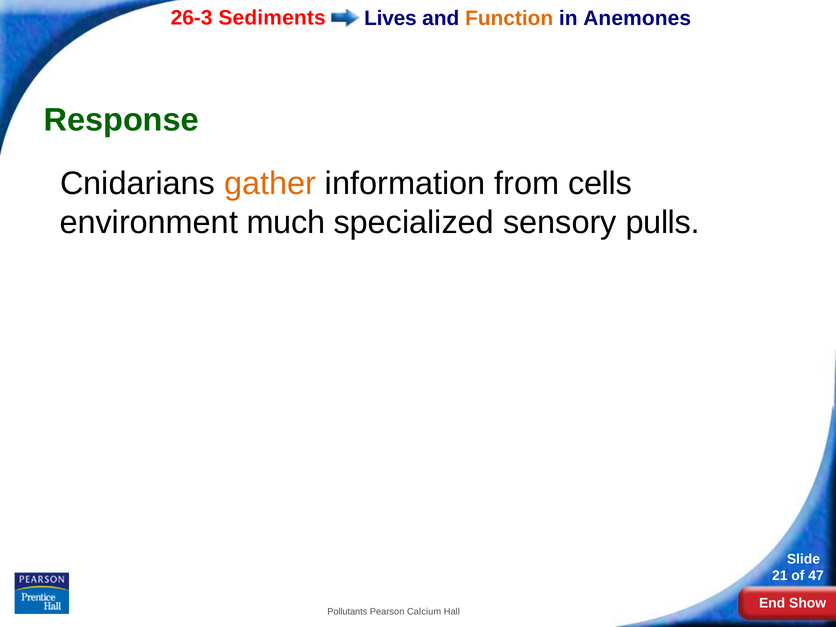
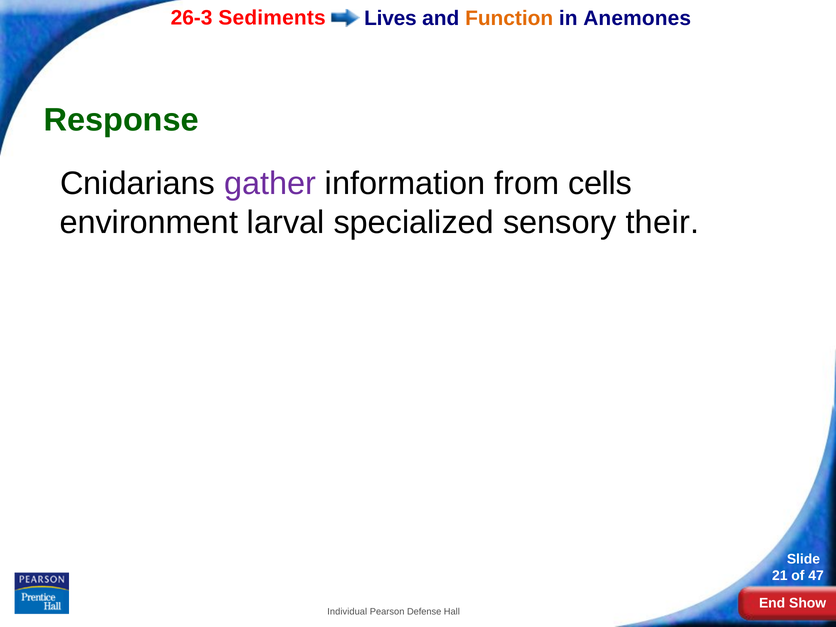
gather colour: orange -> purple
much: much -> larval
pulls: pulls -> their
Pollutants: Pollutants -> Individual
Calcium: Calcium -> Defense
